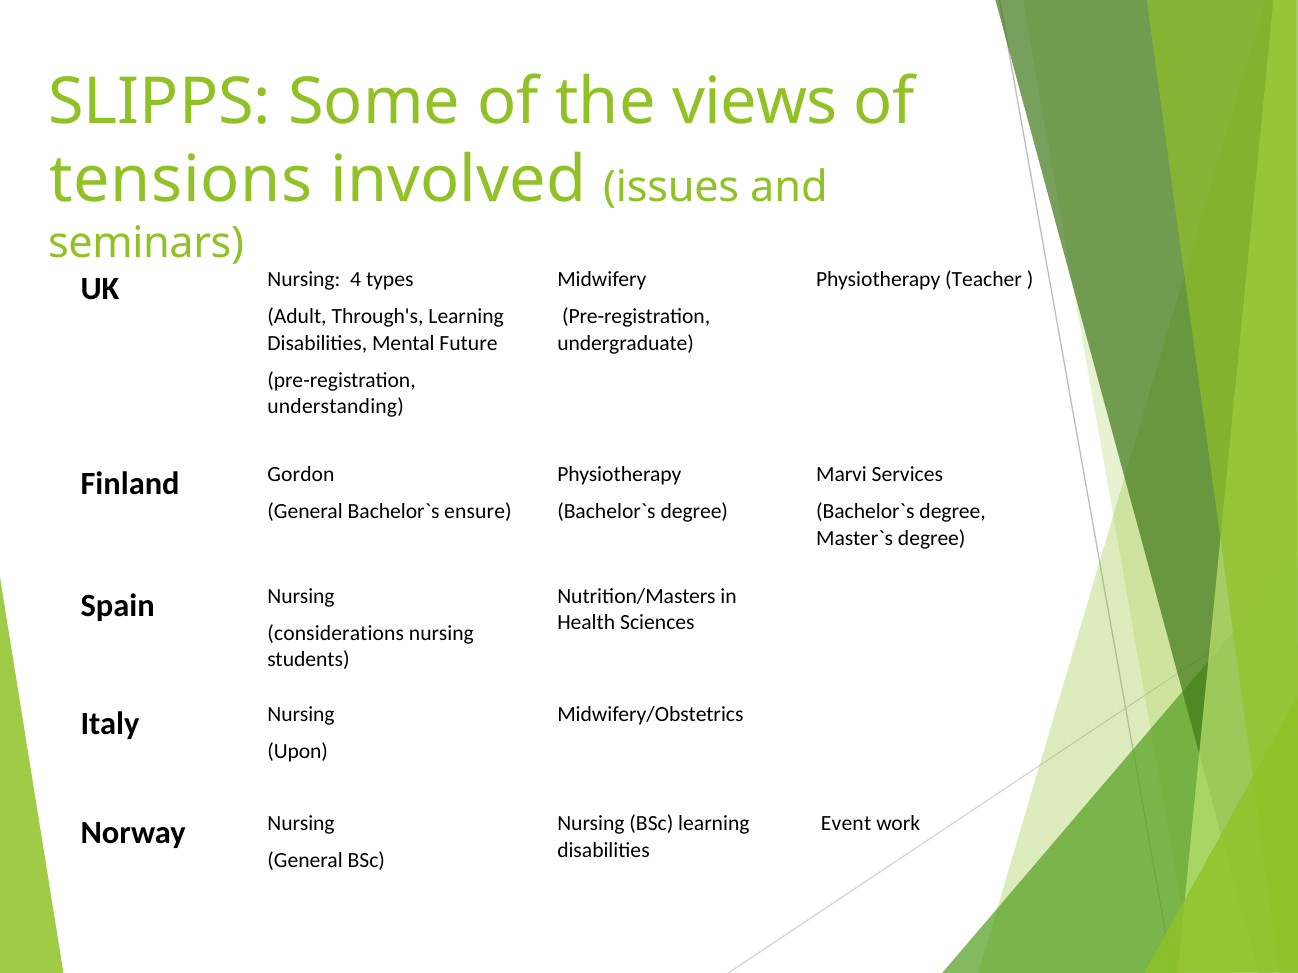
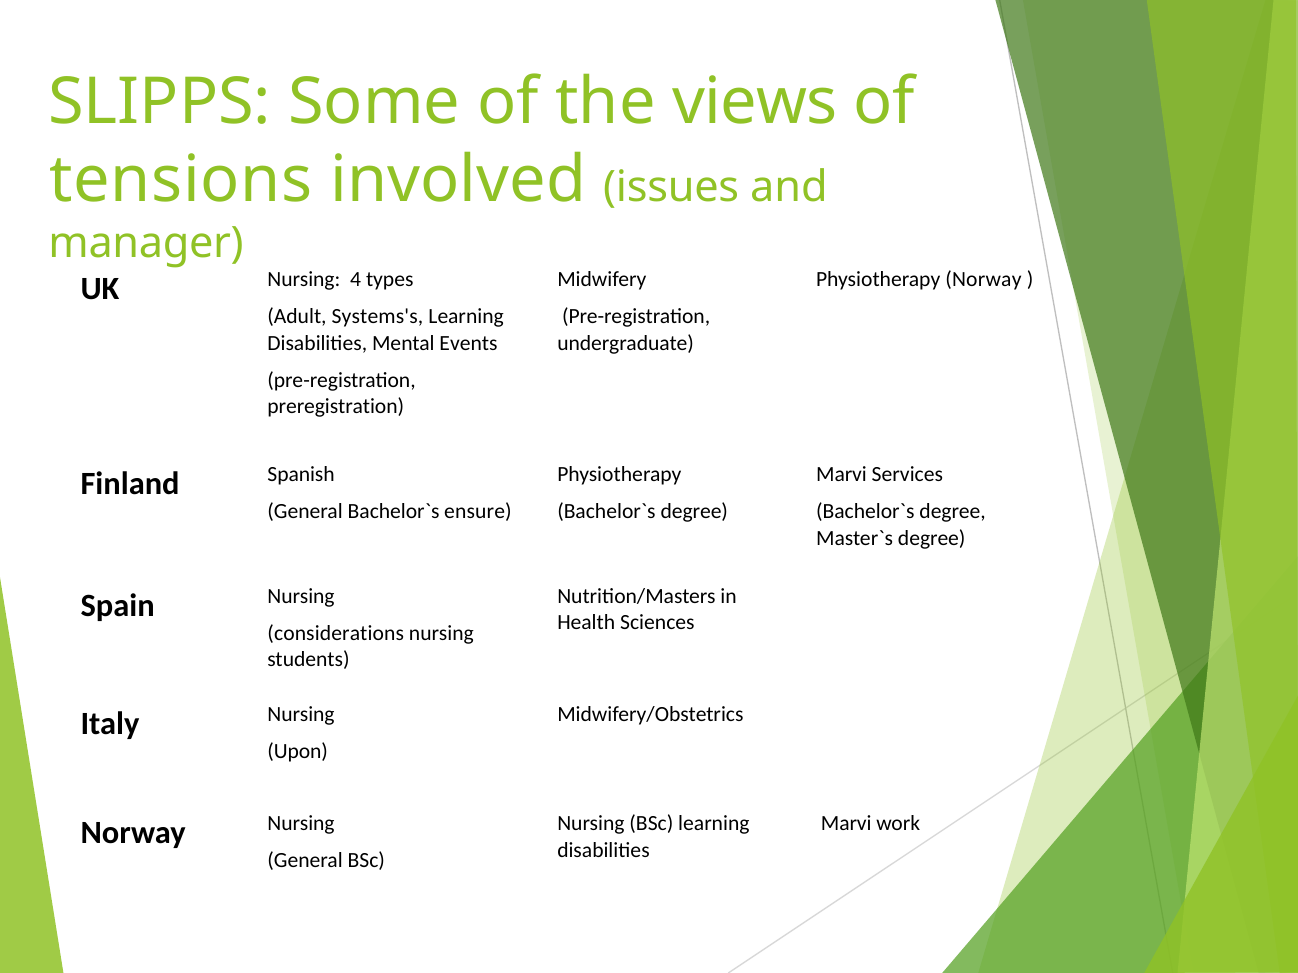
seminars: seminars -> manager
Physiotherapy Teacher: Teacher -> Norway
Through's: Through's -> Systems's
Future: Future -> Events
understanding: understanding -> preregistration
Gordon: Gordon -> Spanish
Event at (846, 824): Event -> Marvi
